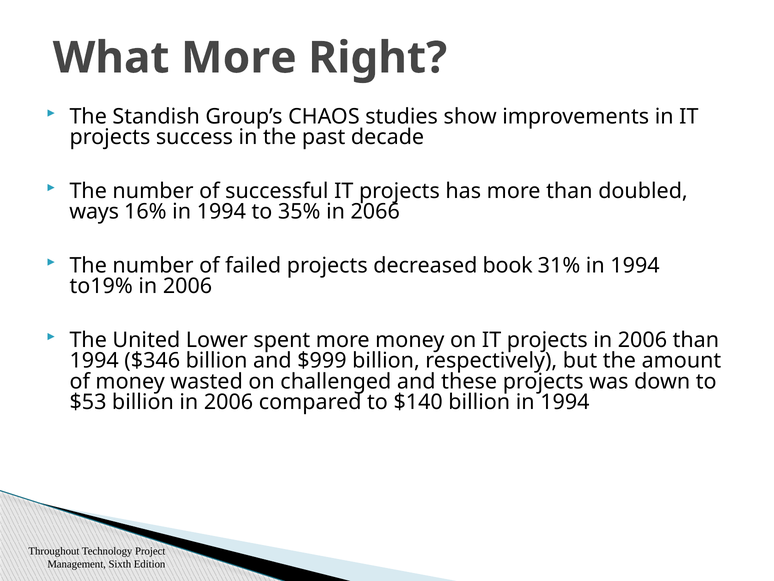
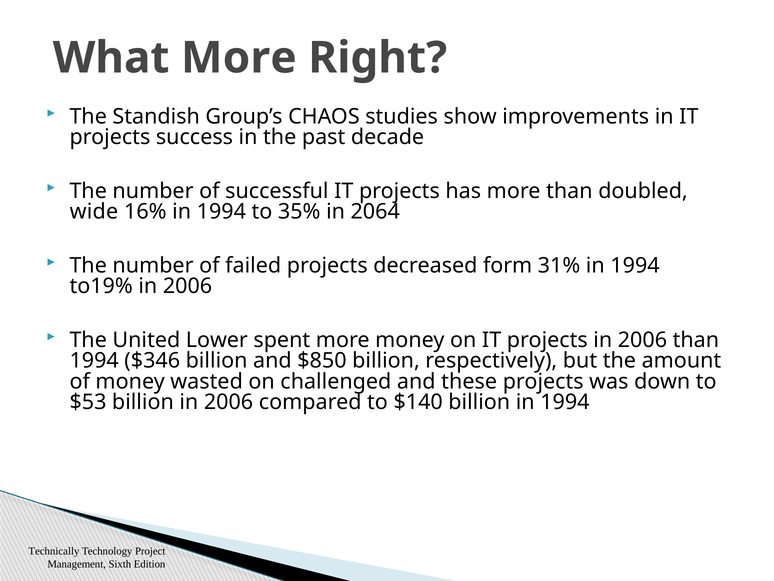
ways: ways -> wide
2066: 2066 -> 2064
book: book -> form
$999: $999 -> $850
Throughout: Throughout -> Technically
